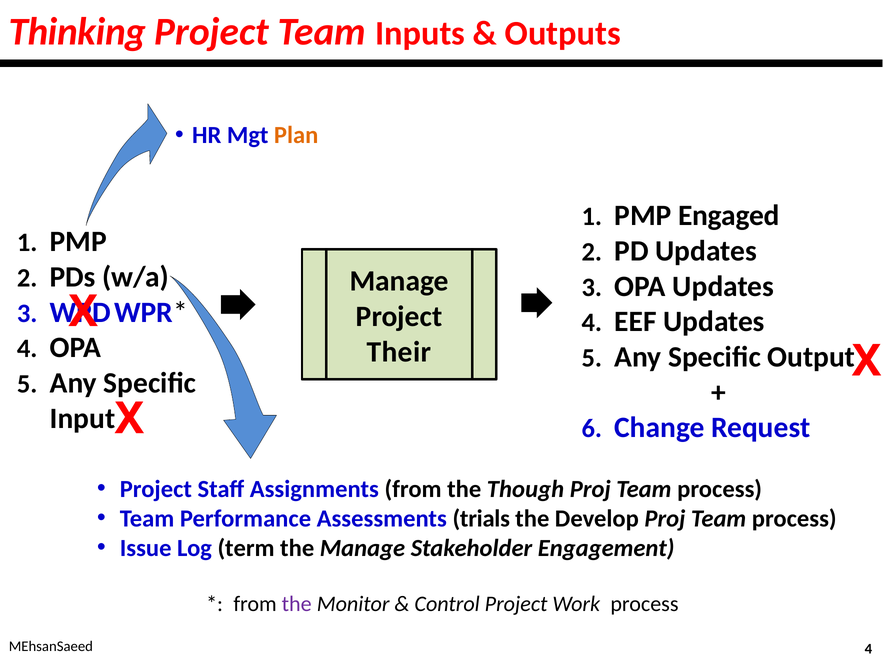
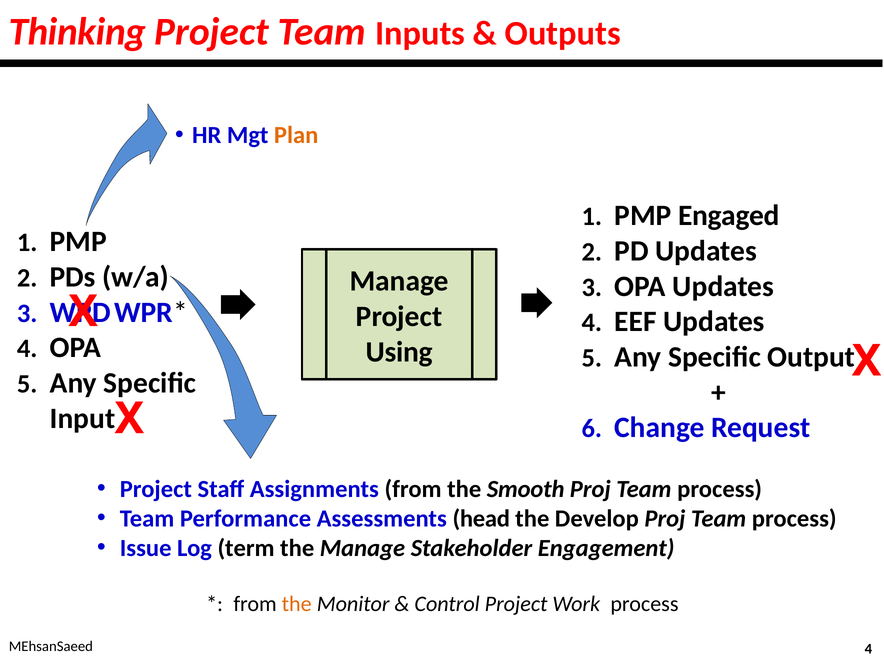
Their: Their -> Using
Though: Though -> Smooth
trials: trials -> head
the at (297, 604) colour: purple -> orange
